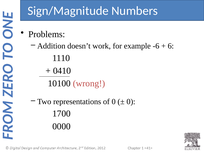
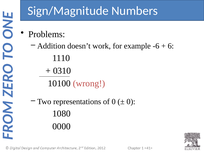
0410: 0410 -> 0310
1700: 1700 -> 1080
